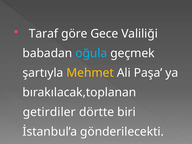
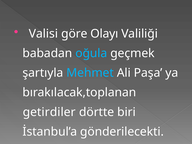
Taraf: Taraf -> Valisi
Gece: Gece -> Olayı
Mehmet colour: yellow -> light blue
